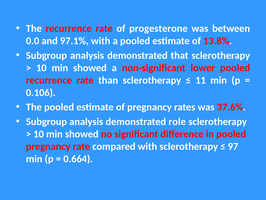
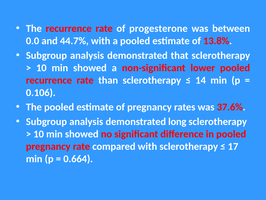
97.1%: 97.1% -> 44.7%
11: 11 -> 14
role: role -> long
97: 97 -> 17
